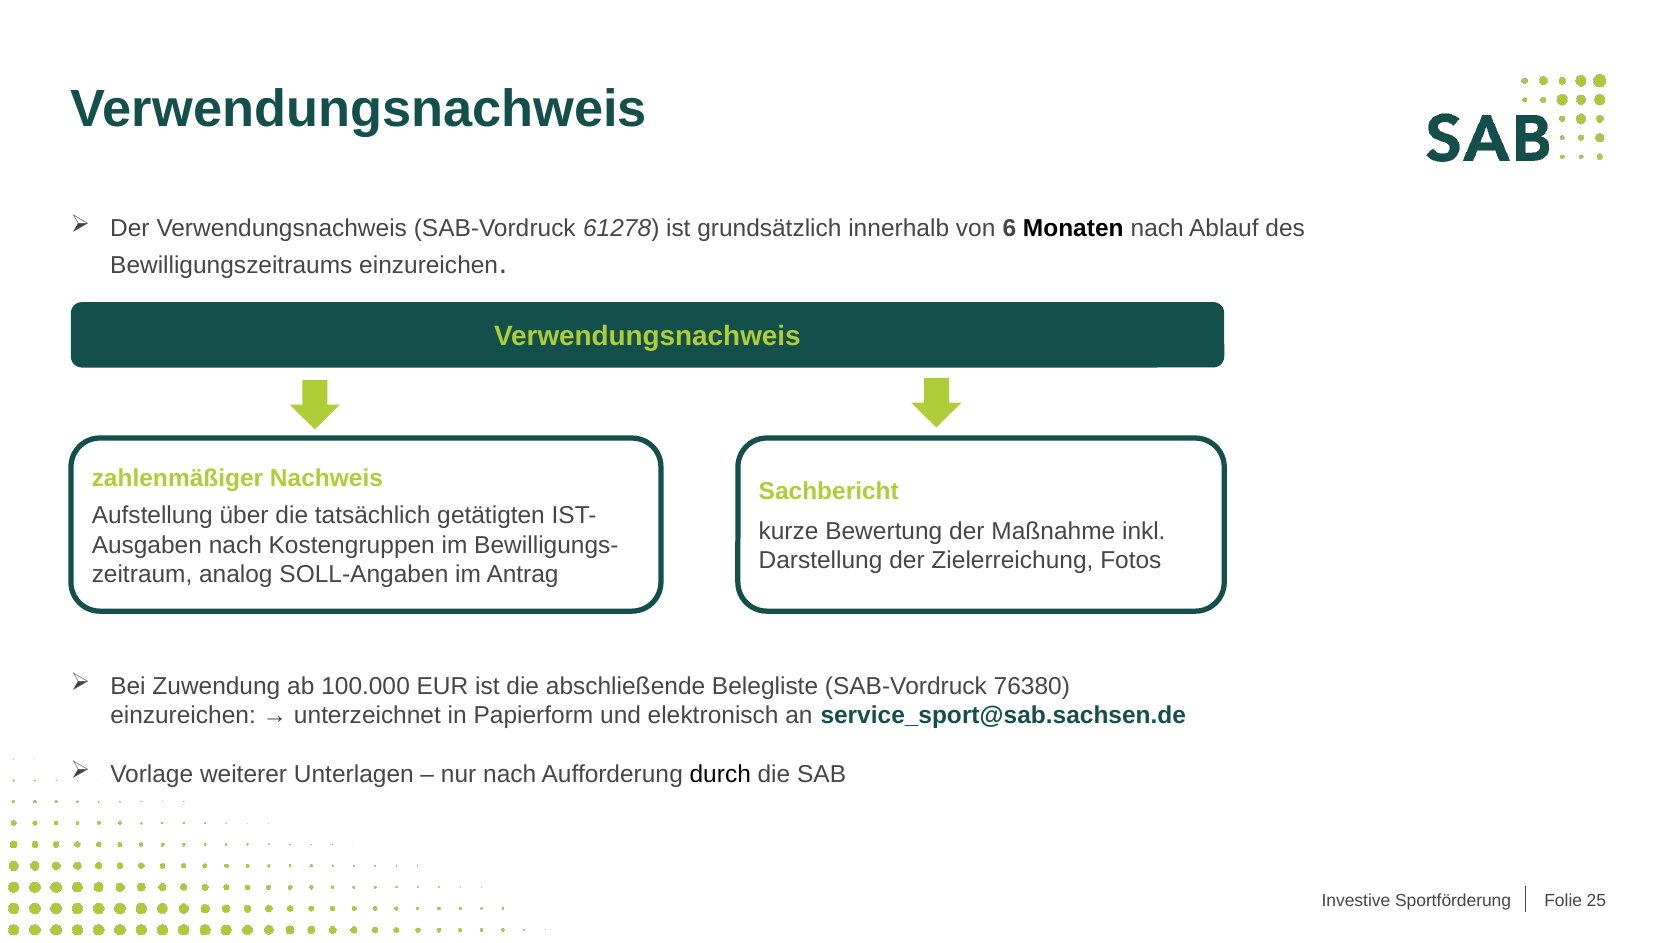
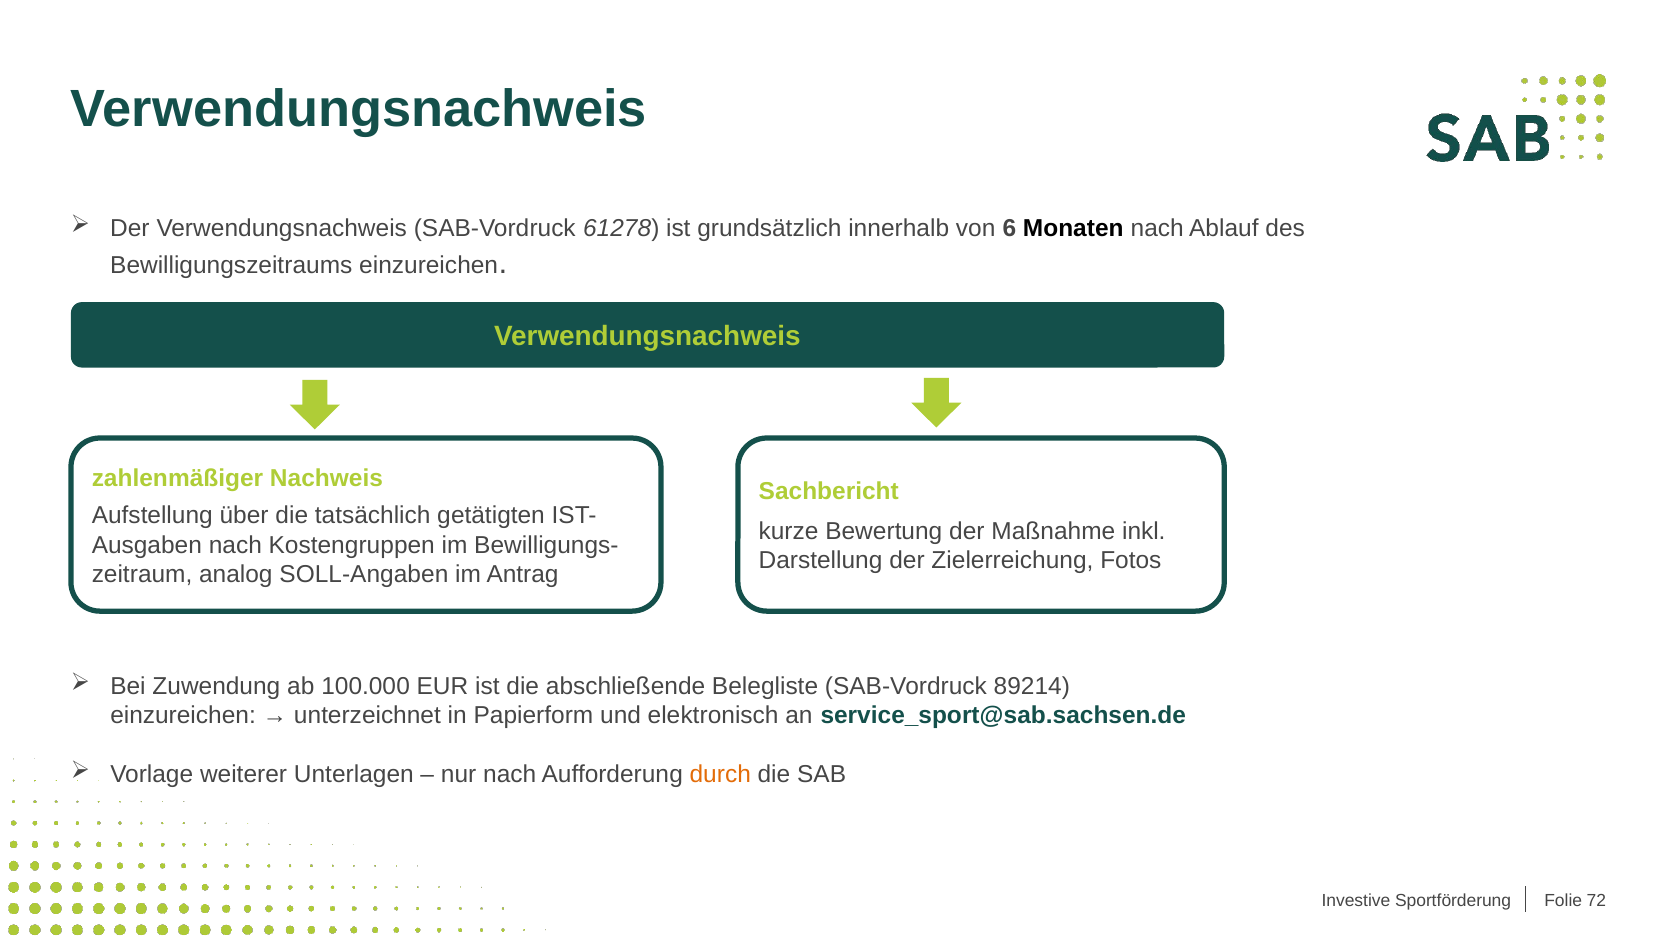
76380: 76380 -> 89214
durch colour: black -> orange
25: 25 -> 72
